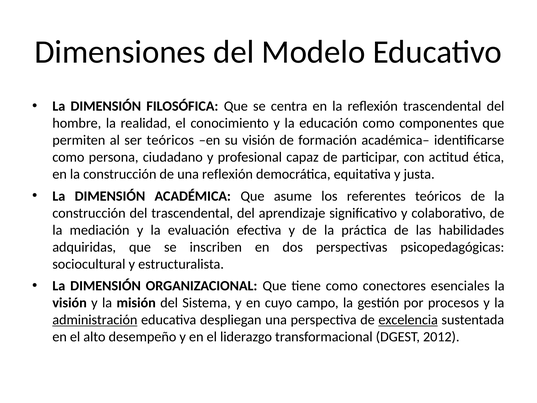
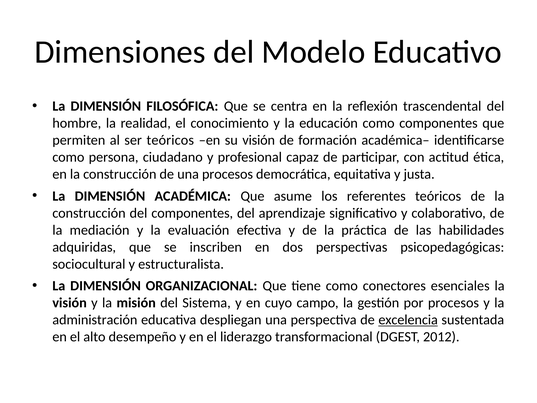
una reflexión: reflexión -> procesos
del trascendental: trascendental -> componentes
administración underline: present -> none
